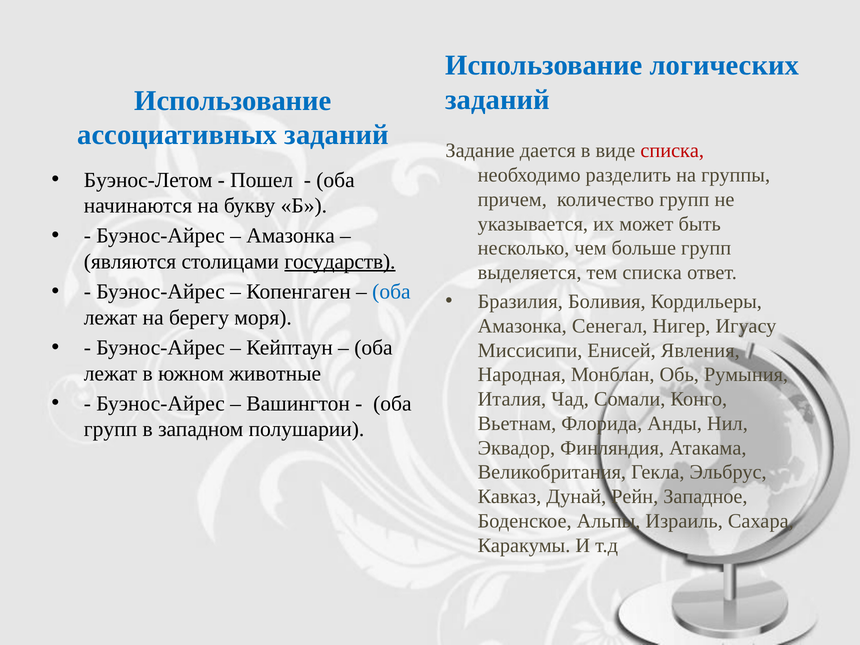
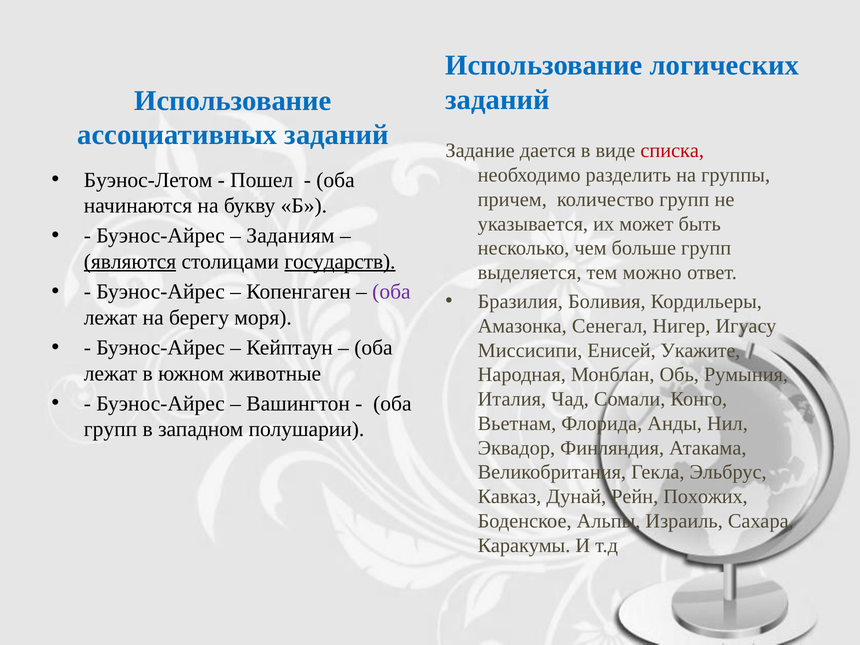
Амазонка at (291, 236): Амазонка -> Заданиям
являются underline: none -> present
тем списка: списка -> можно
оба at (391, 292) colour: blue -> purple
Явления: Явления -> Укажите
Западное: Западное -> Похожих
